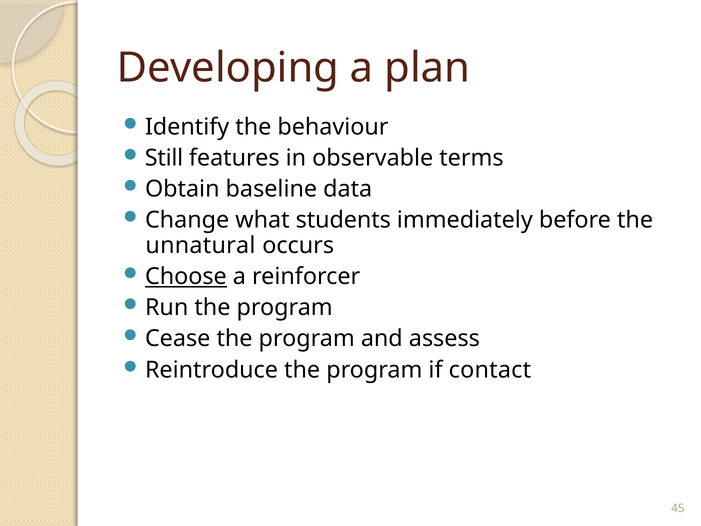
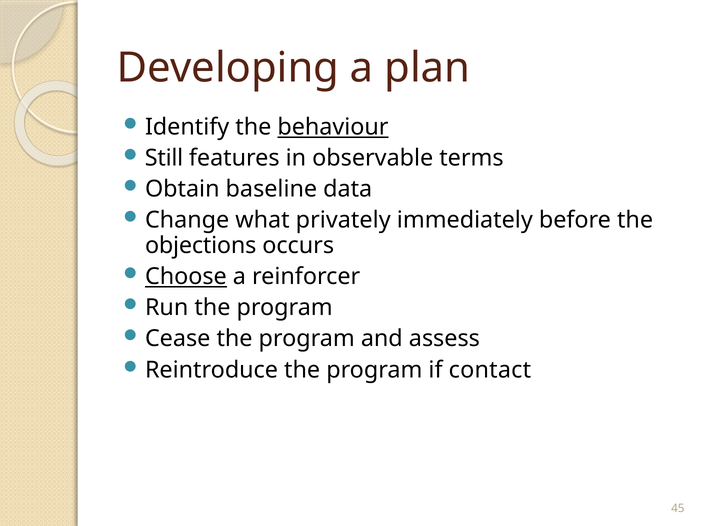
behaviour underline: none -> present
students: students -> privately
unnatural: unnatural -> objections
